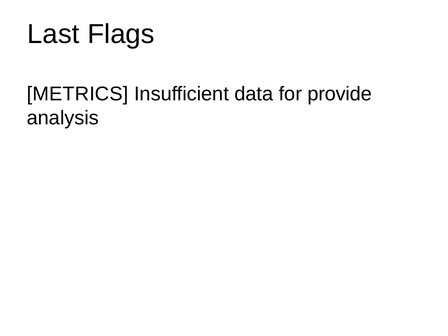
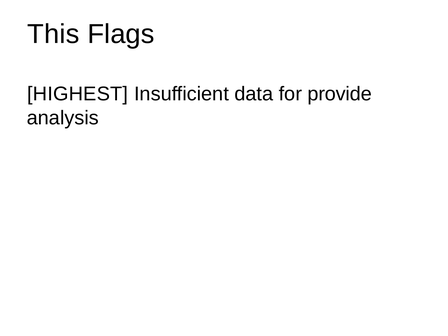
Last: Last -> This
METRICS: METRICS -> HIGHEST
